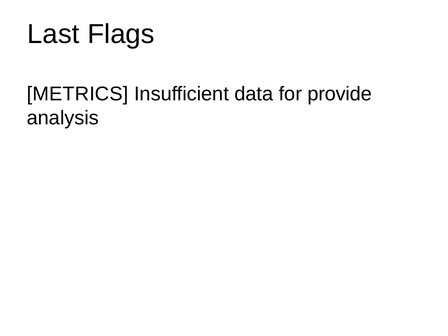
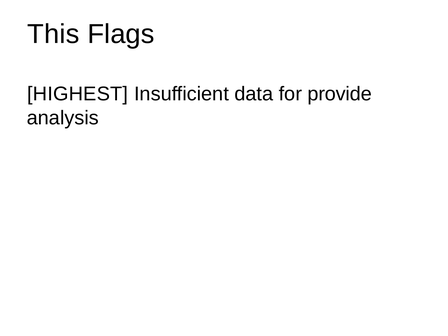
Last: Last -> This
METRICS: METRICS -> HIGHEST
